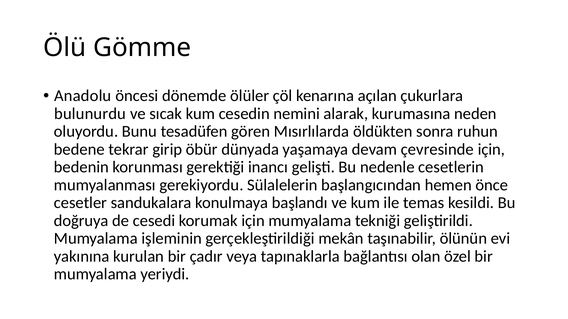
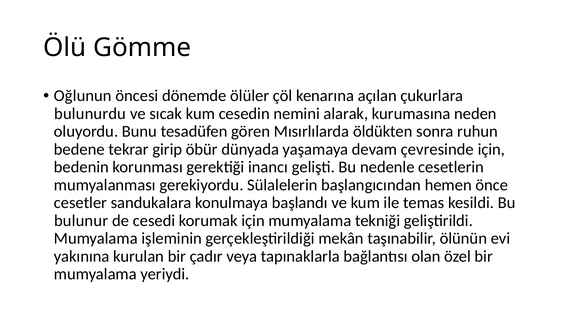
Anadolu: Anadolu -> Oğlunun
doğruya: doğruya -> bulunur
